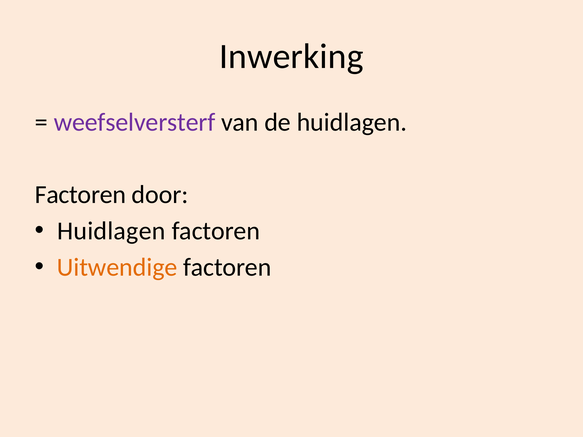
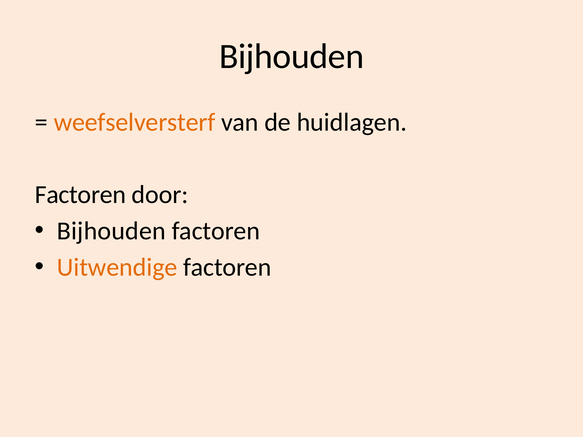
Inwerking at (291, 56): Inwerking -> Bijhouden
weefselversterf colour: purple -> orange
Huidlagen at (111, 231): Huidlagen -> Bijhouden
